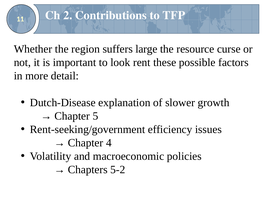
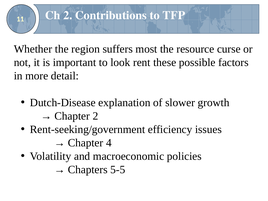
large: large -> most
Chapter 5: 5 -> 2
5-2: 5-2 -> 5-5
